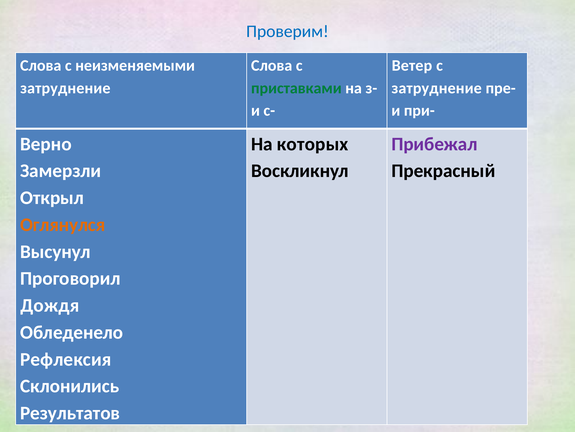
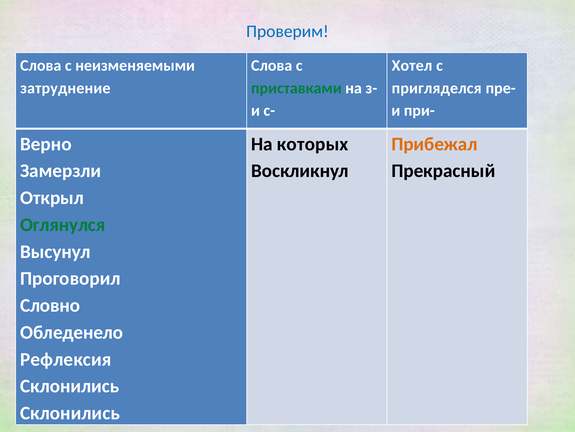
Ветер: Ветер -> Хотел
затруднение at (437, 88): затруднение -> пригляделся
Прибежал colour: purple -> orange
Оглянулся colour: orange -> green
Дождя: Дождя -> Словно
Результатов at (70, 412): Результатов -> Склонились
